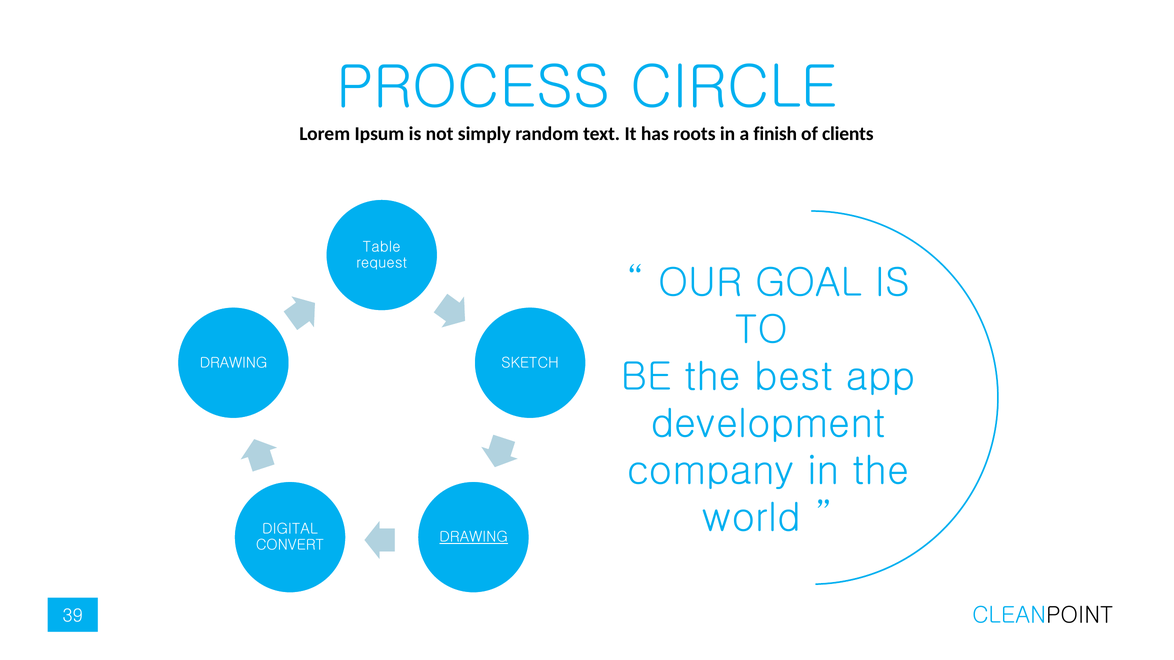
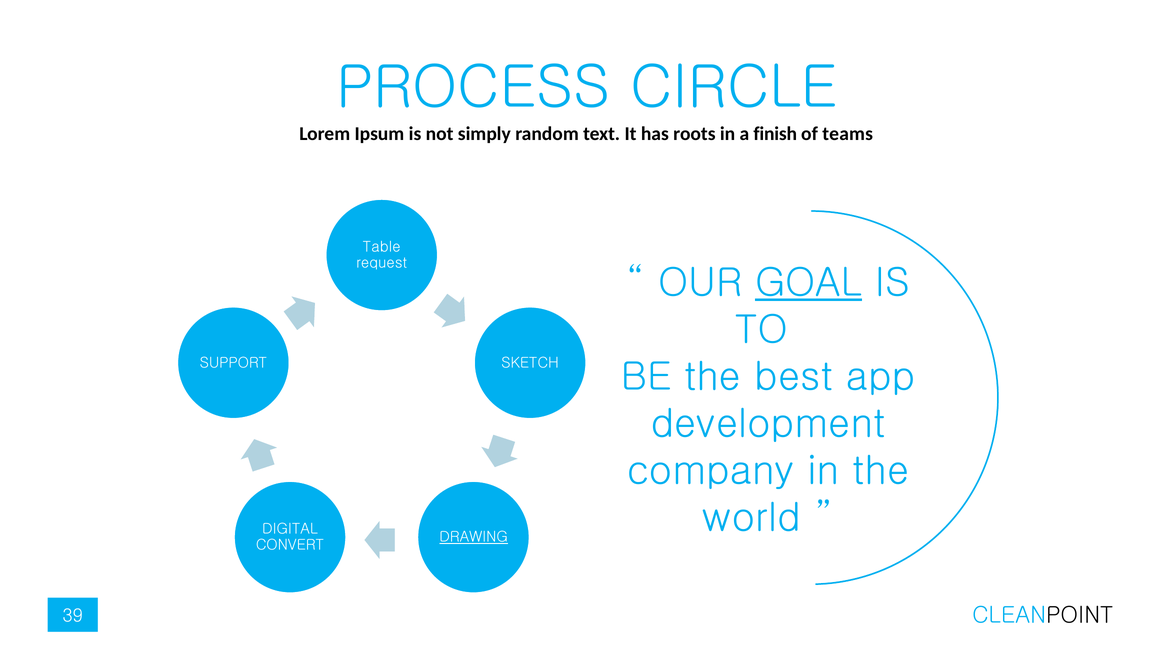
clients: clients -> teams
GOAL underline: none -> present
DRAWING at (233, 363): DRAWING -> SUPPORT
